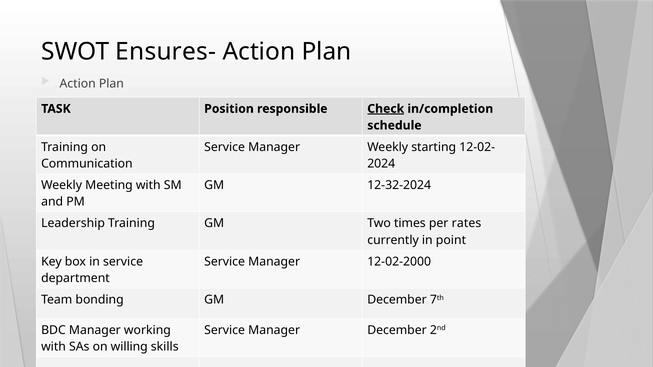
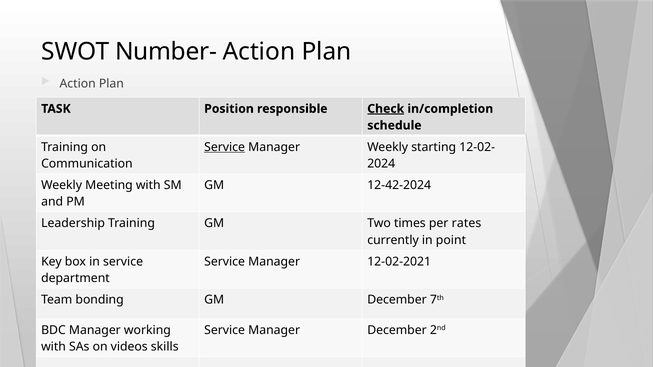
Ensures-: Ensures- -> Number-
Service at (225, 147) underline: none -> present
12-32-2024: 12-32-2024 -> 12-42-2024
12-02-2000: 12-02-2000 -> 12-02-2021
willing: willing -> videos
